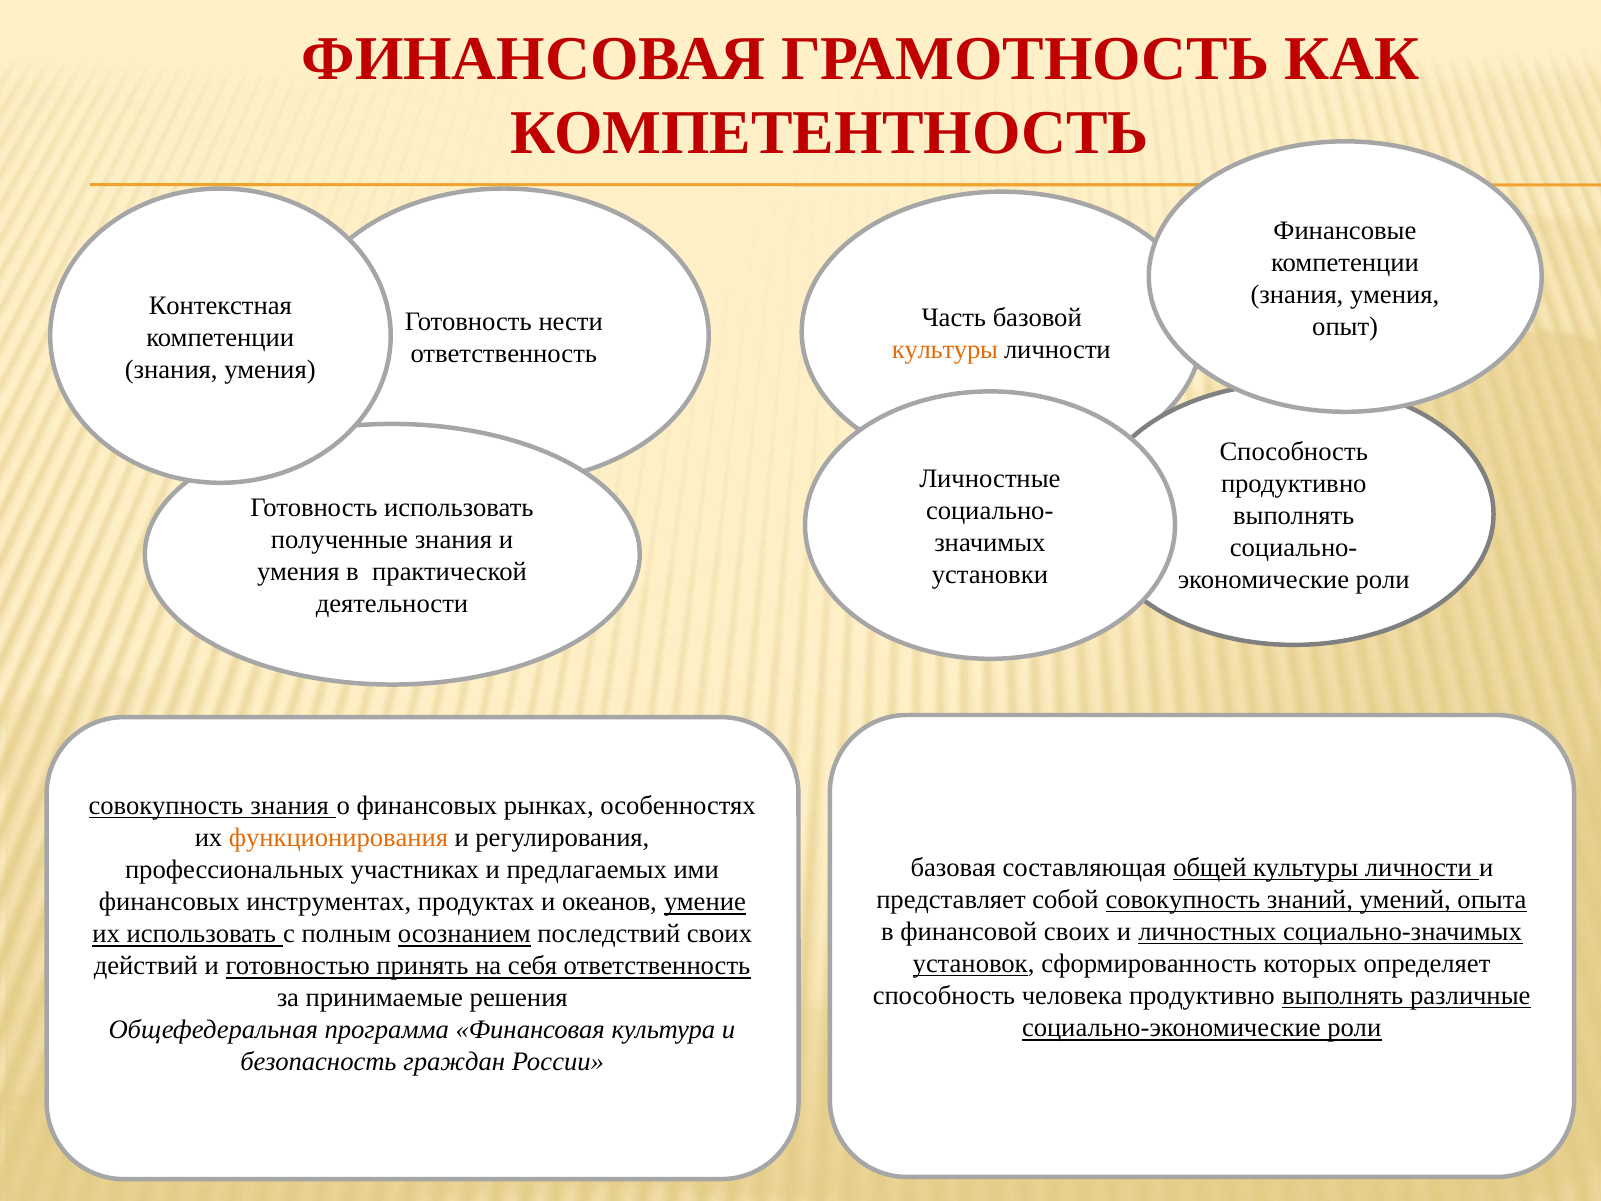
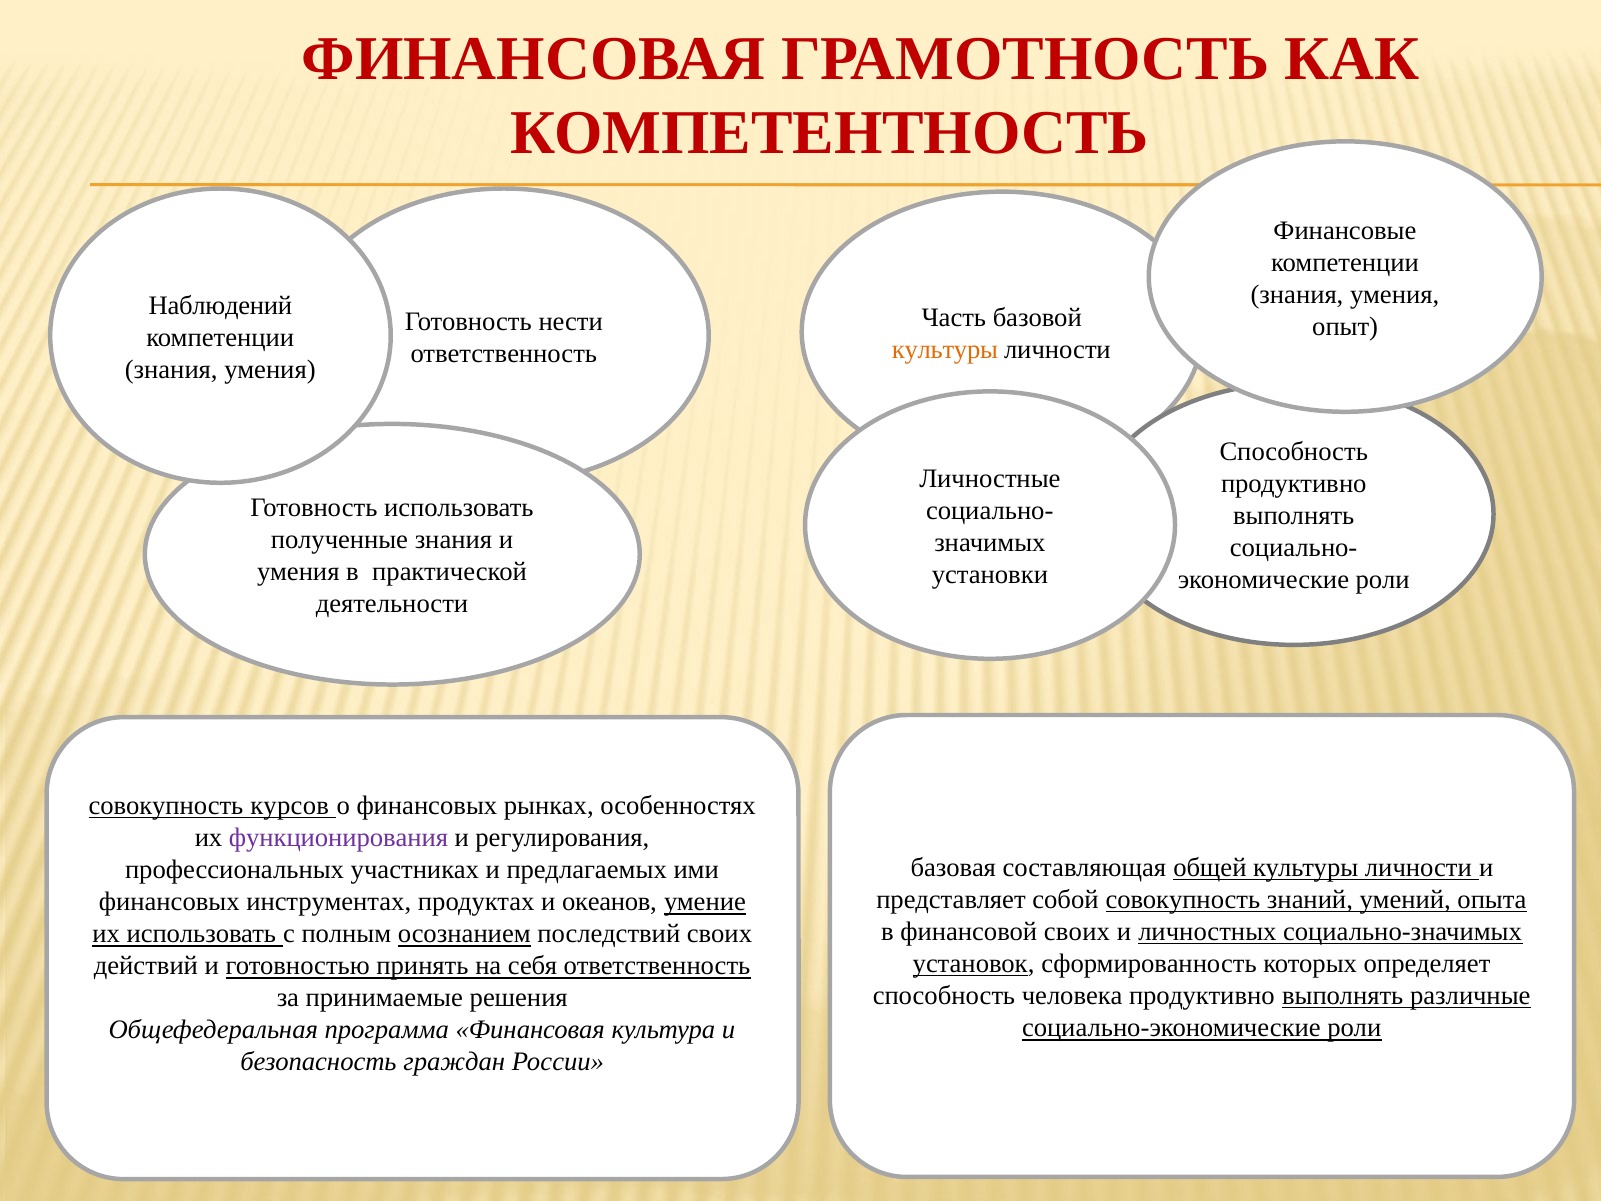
Контекстная: Контекстная -> Наблюдений
совокупность знания: знания -> курсов
функционирования colour: orange -> purple
